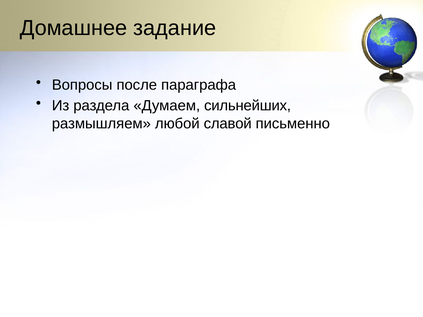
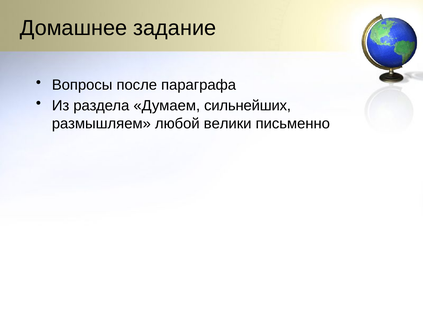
славой: славой -> велики
